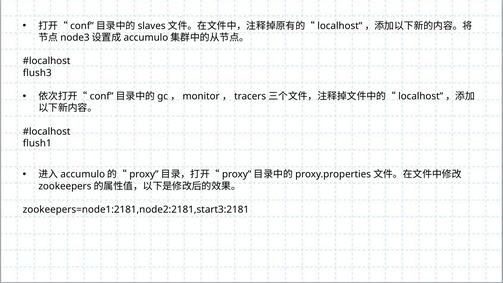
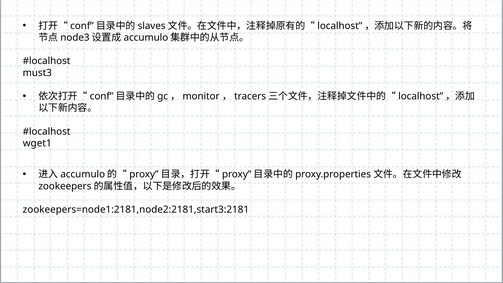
flush3: flush3 -> must3
flush1: flush1 -> wget1
